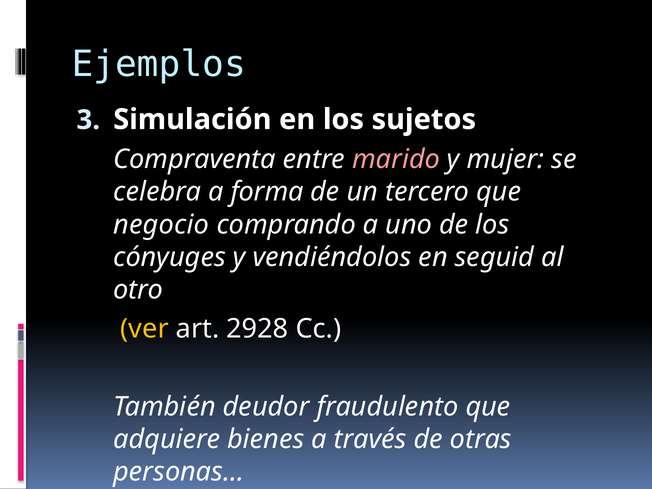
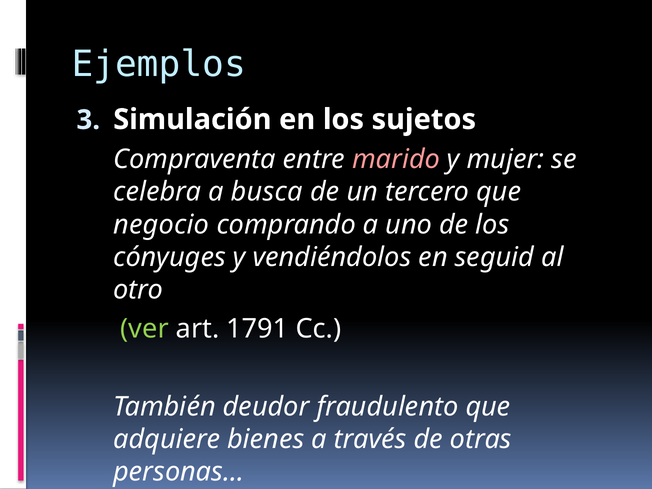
forma: forma -> busca
ver colour: yellow -> light green
2928: 2928 -> 1791
